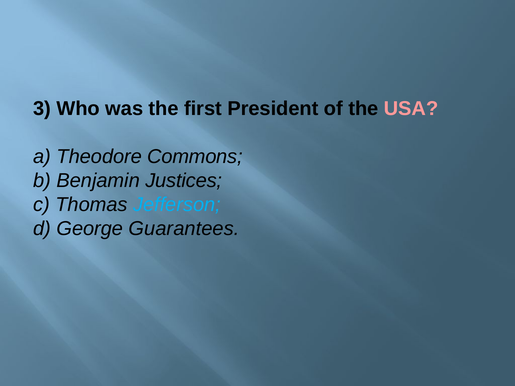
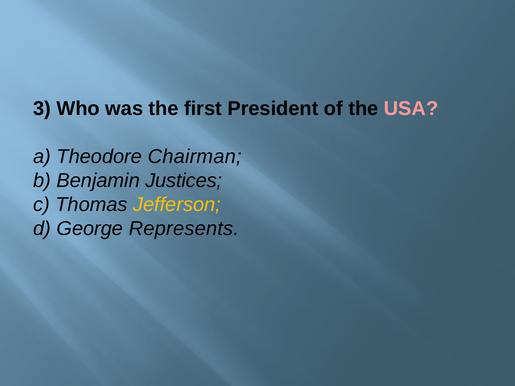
Commons: Commons -> Chairman
Jefferson colour: light blue -> yellow
Guarantees: Guarantees -> Represents
